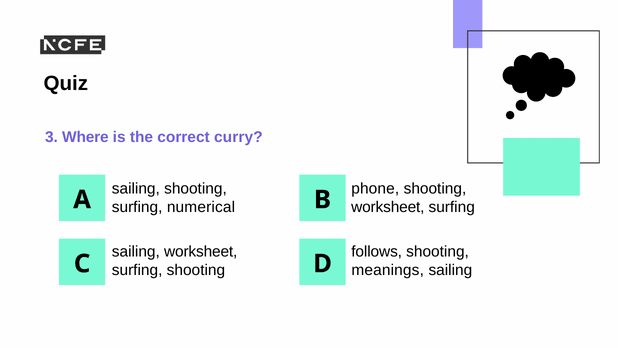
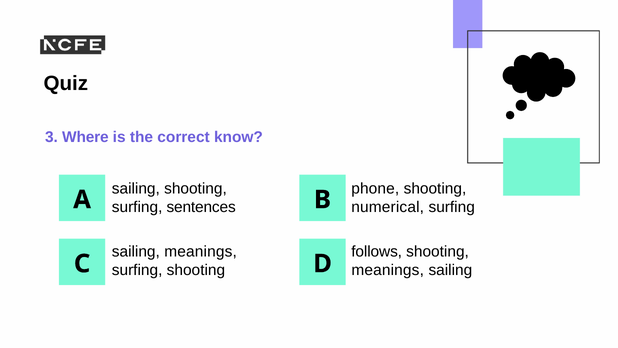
curry: curry -> know
numerical: numerical -> sentences
worksheet at (388, 207): worksheet -> numerical
sailing worksheet: worksheet -> meanings
